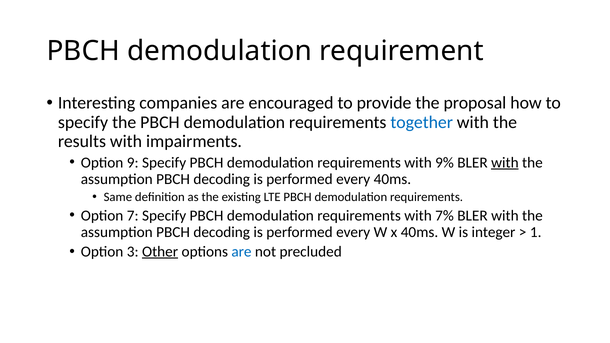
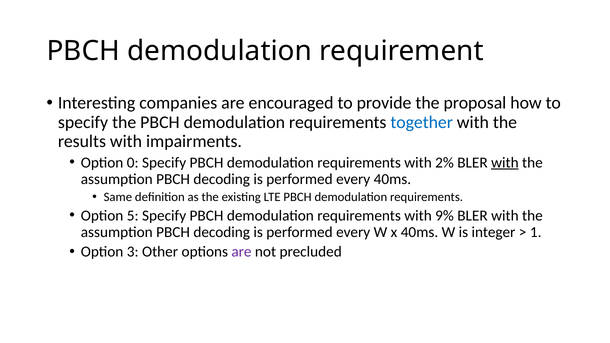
9: 9 -> 0
9%: 9% -> 2%
7: 7 -> 5
7%: 7% -> 9%
Other underline: present -> none
are at (242, 252) colour: blue -> purple
